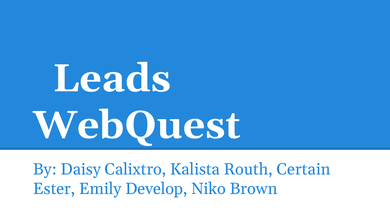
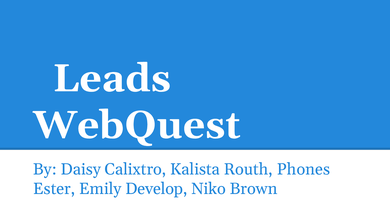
Certain: Certain -> Phones
